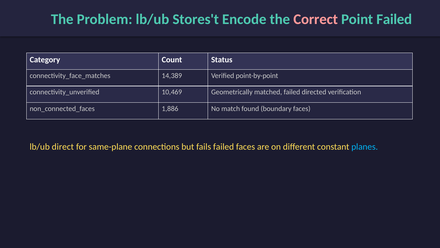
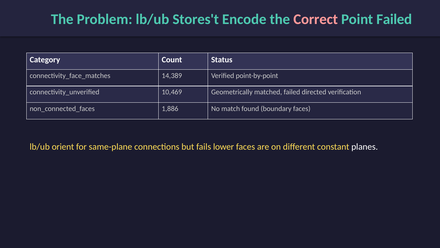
direct: direct -> orient
fails failed: failed -> lower
planes colour: light blue -> white
